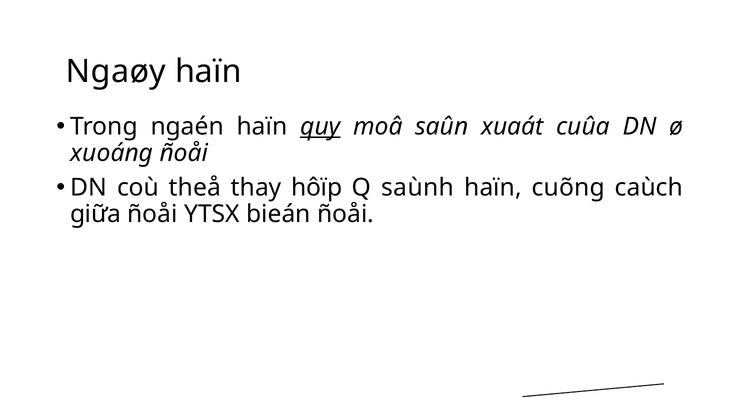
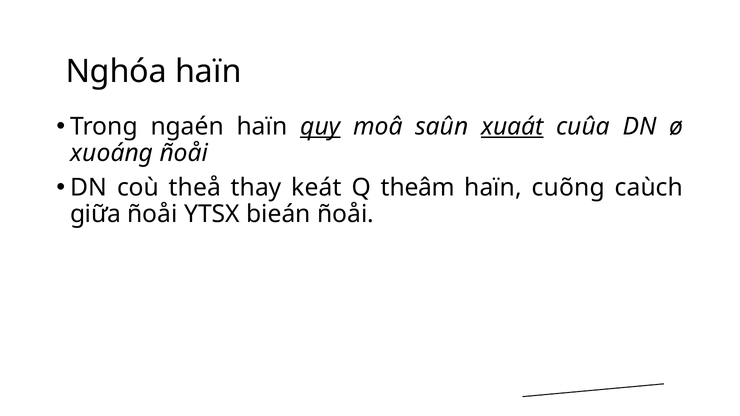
Ngaøy: Ngaøy -> Nghóa
xuaát underline: none -> present
hôïp: hôïp -> keát
saùnh: saùnh -> theâm
